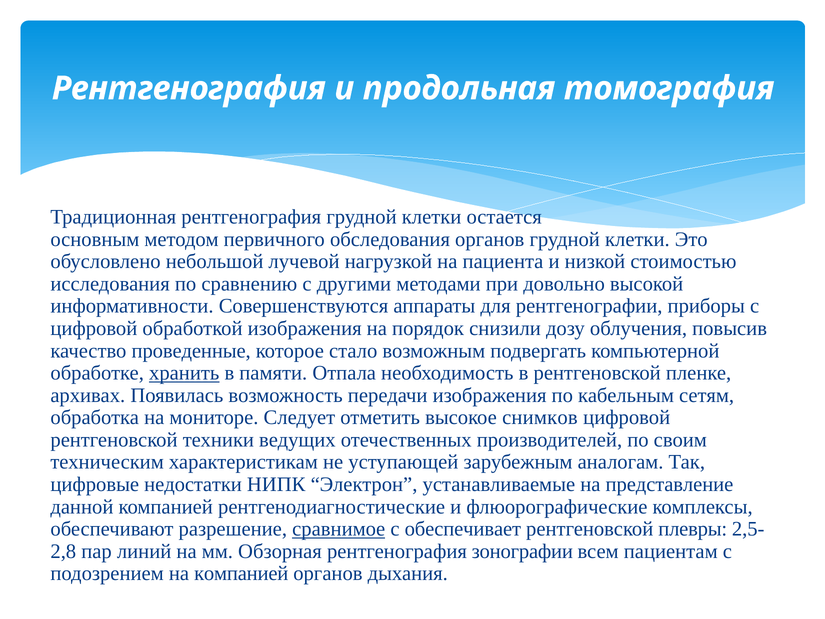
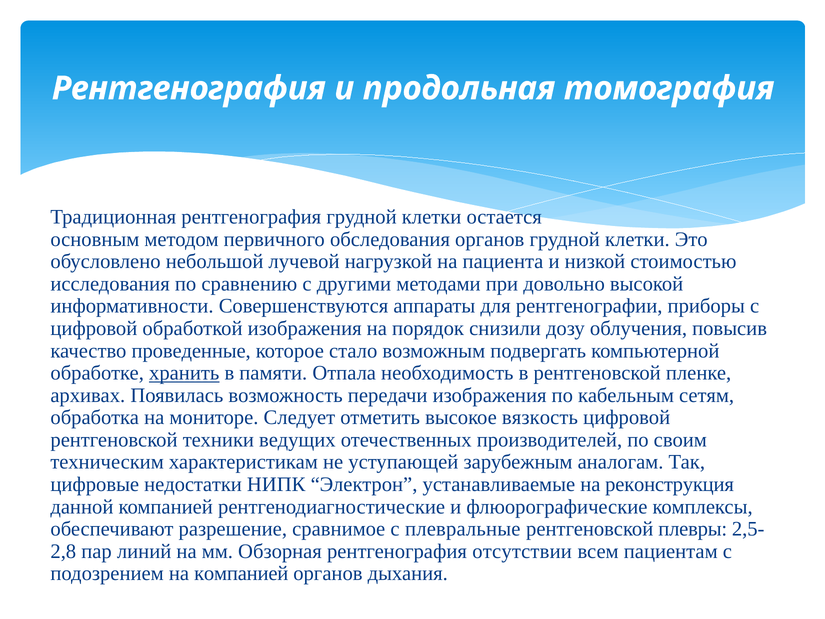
снимков: снимков -> вязкость
представление: представление -> реконструкция
сравнимое underline: present -> none
обеспечивает: обеспечивает -> плевральные
зонографии: зонографии -> отсутствии
